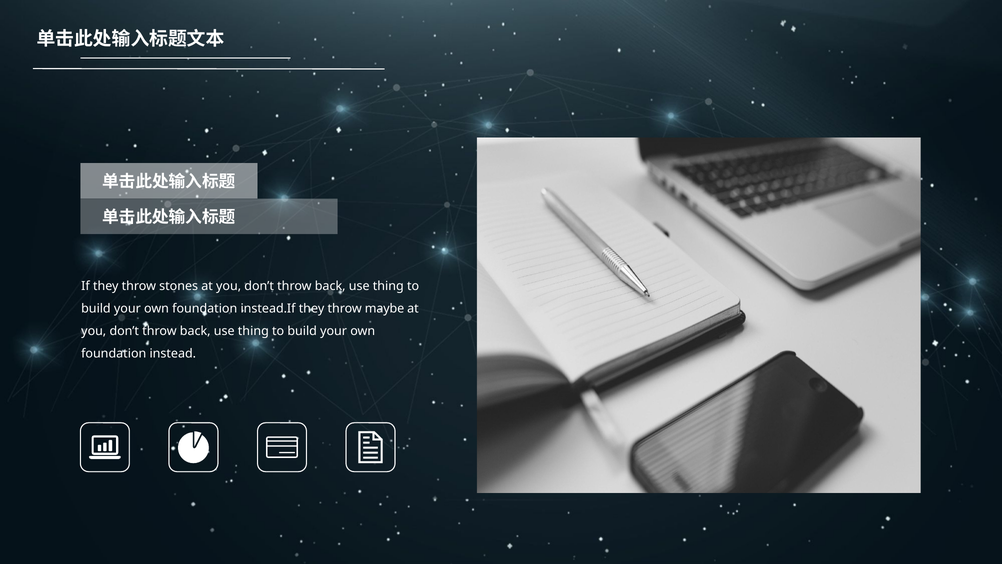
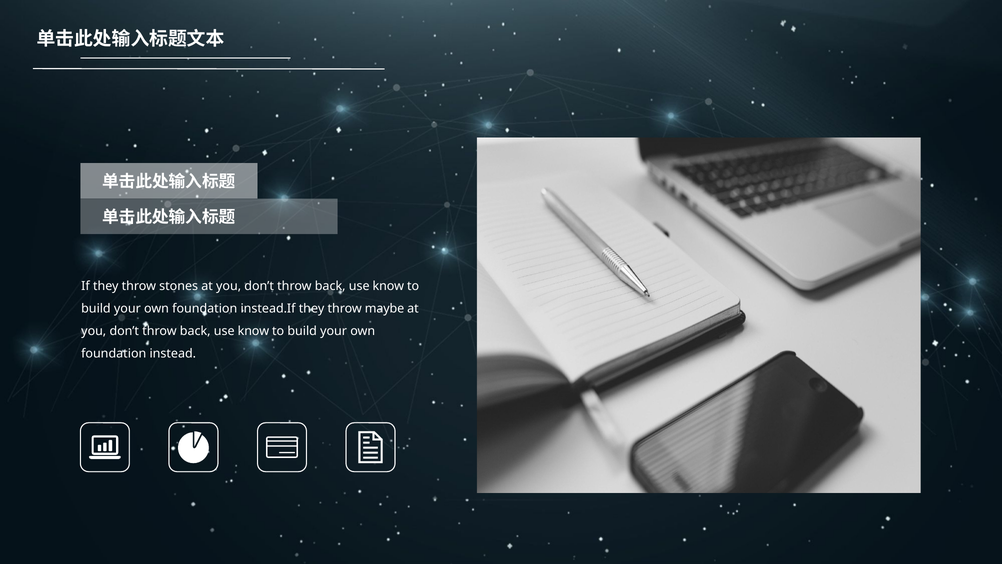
thing at (388, 286): thing -> know
thing at (253, 331): thing -> know
